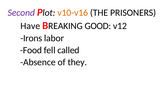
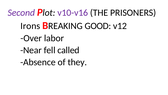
v10-v16 colour: orange -> purple
Have: Have -> Irons
Irons: Irons -> Over
Food: Food -> Near
